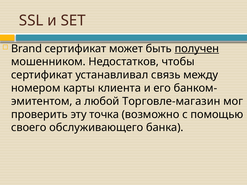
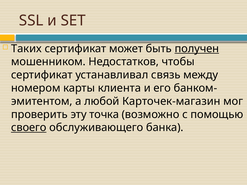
Brand: Brand -> Таких
Торговле-магазин: Торговле-магазин -> Карточек-магазин
своего underline: none -> present
